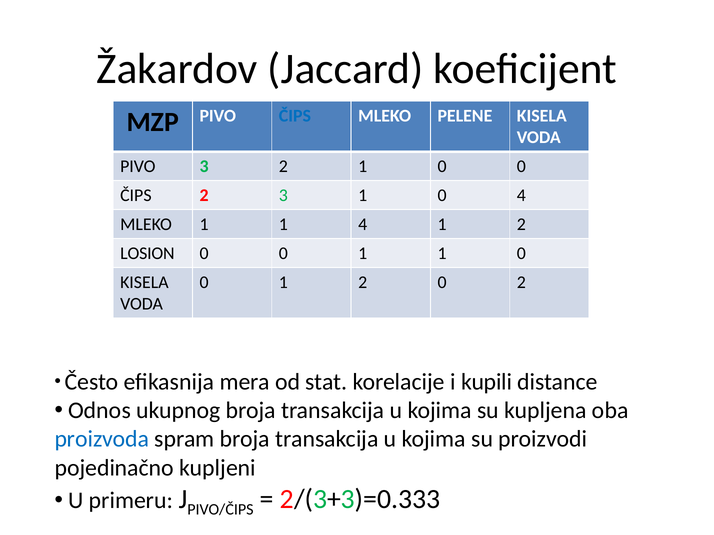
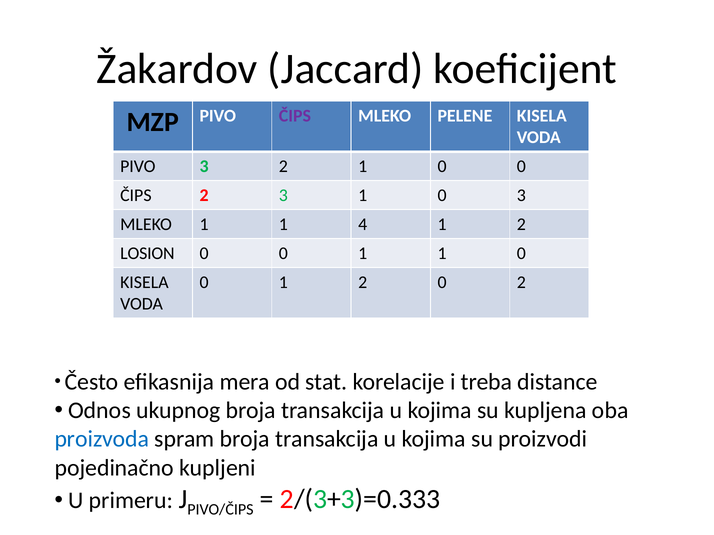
ČIPS at (295, 116) colour: blue -> purple
0 4: 4 -> 3
kupili: kupili -> treba
